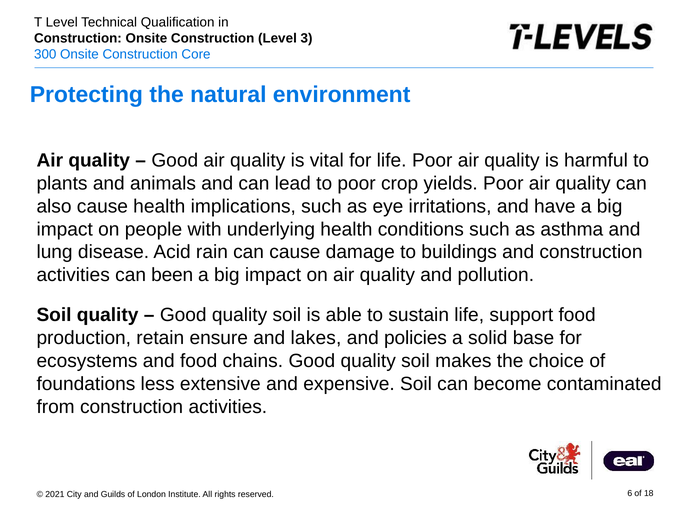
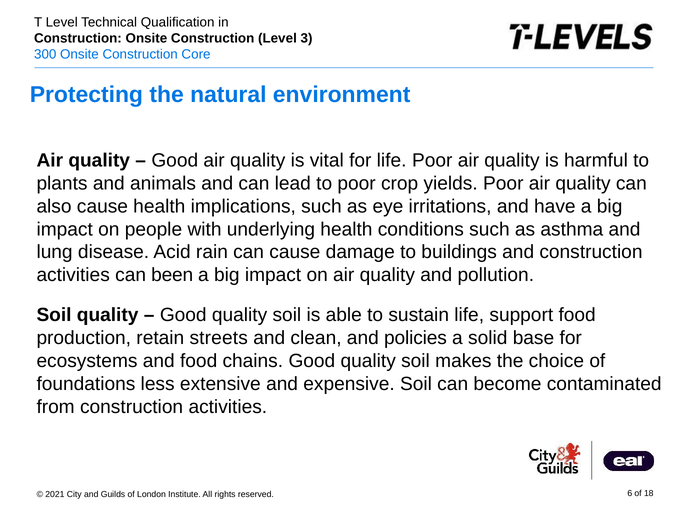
ensure: ensure -> streets
lakes: lakes -> clean
